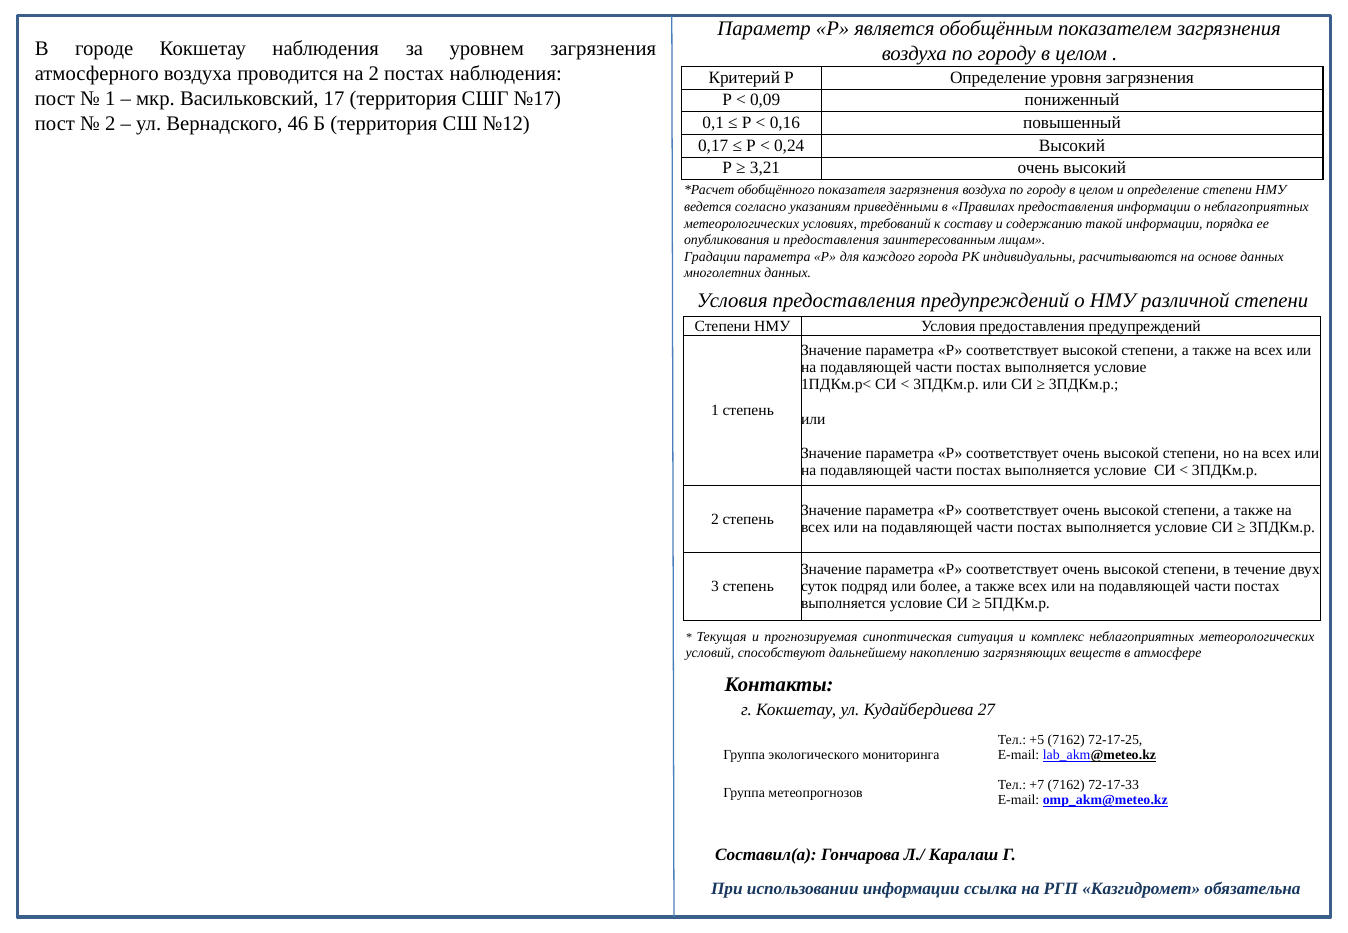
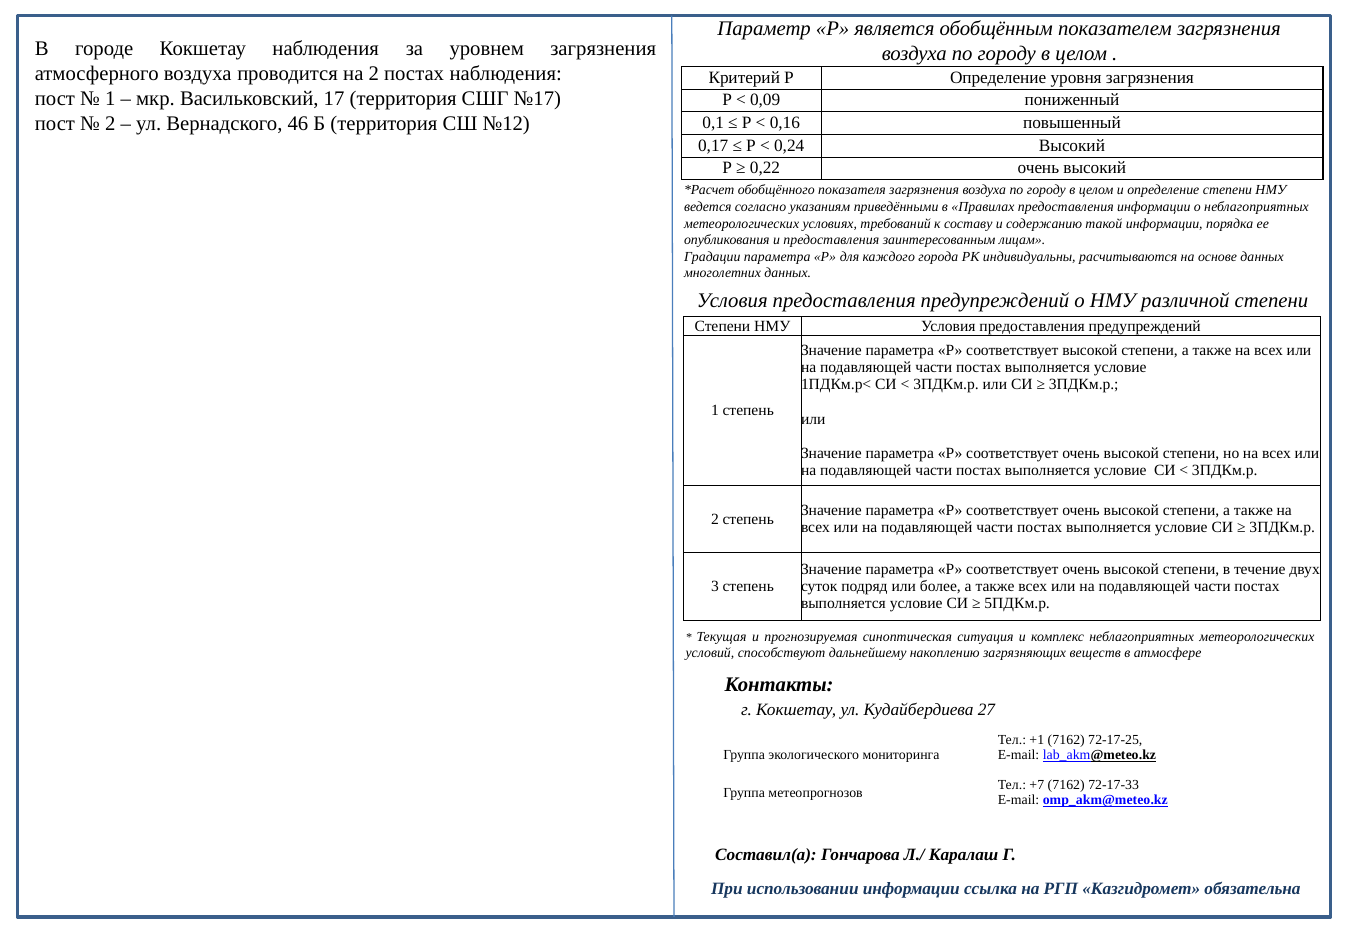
3,21: 3,21 -> 0,22
+5: +5 -> +1
